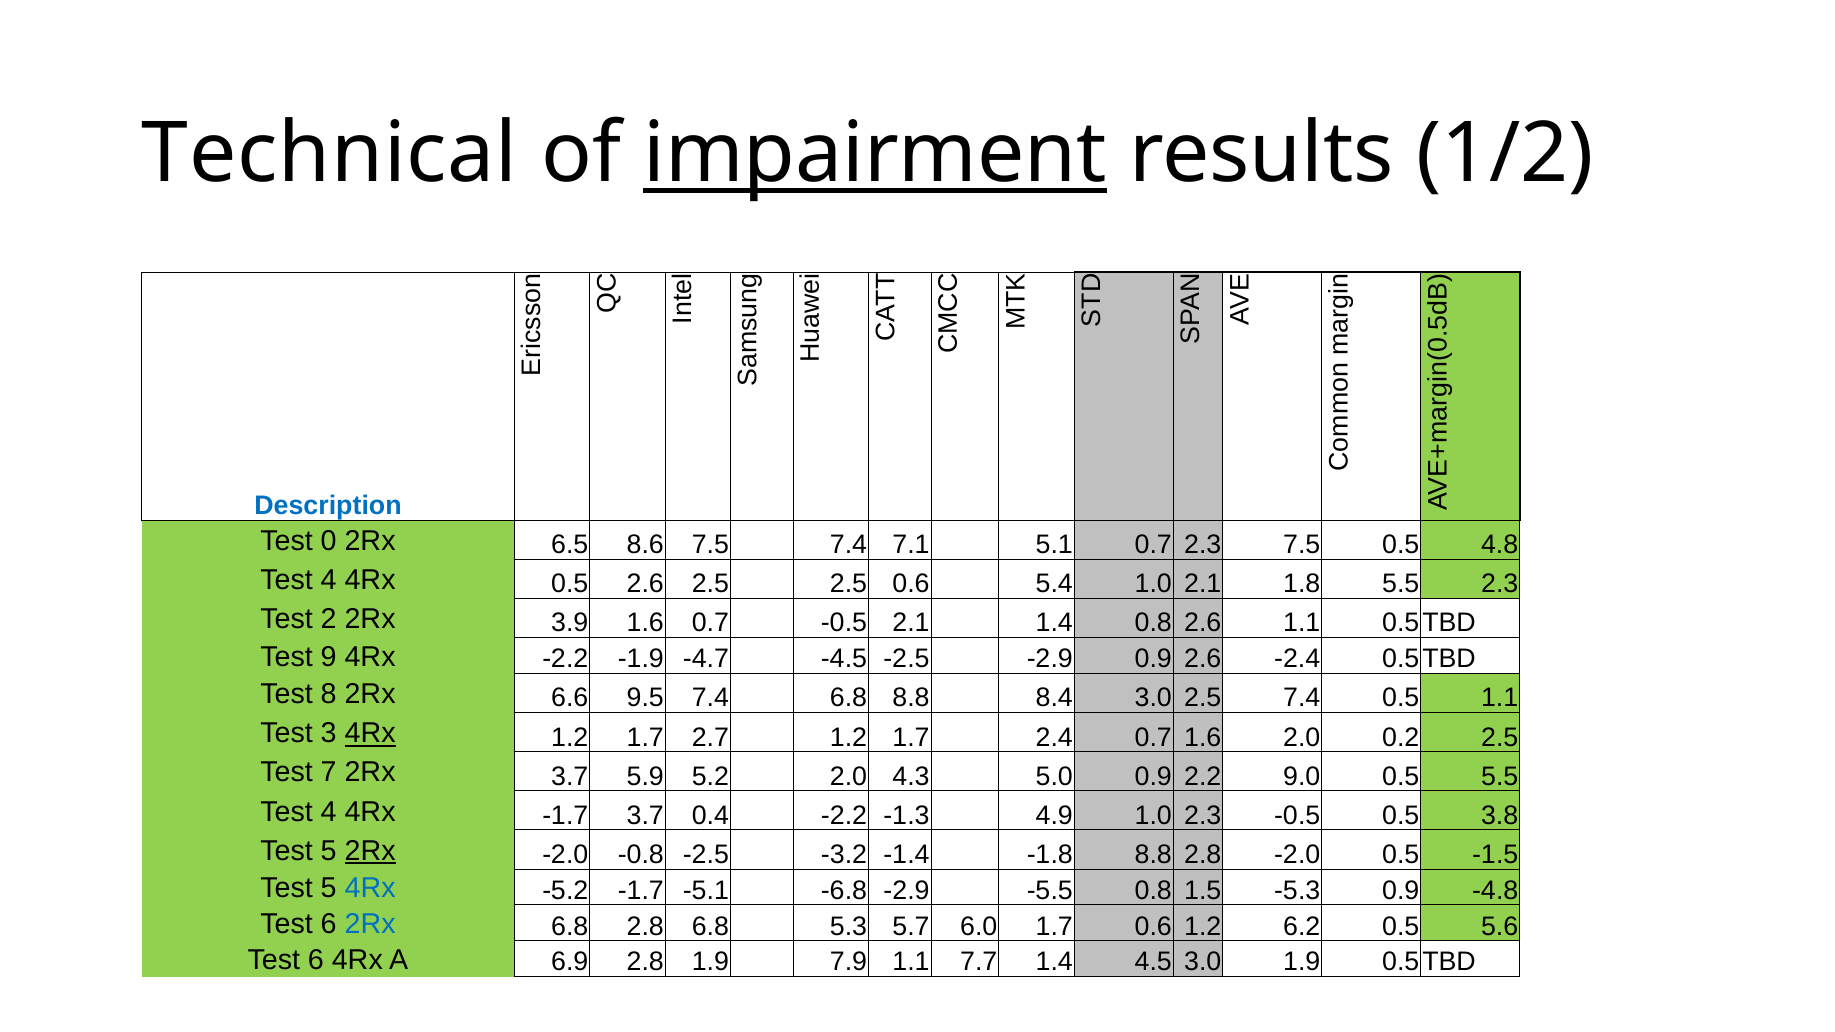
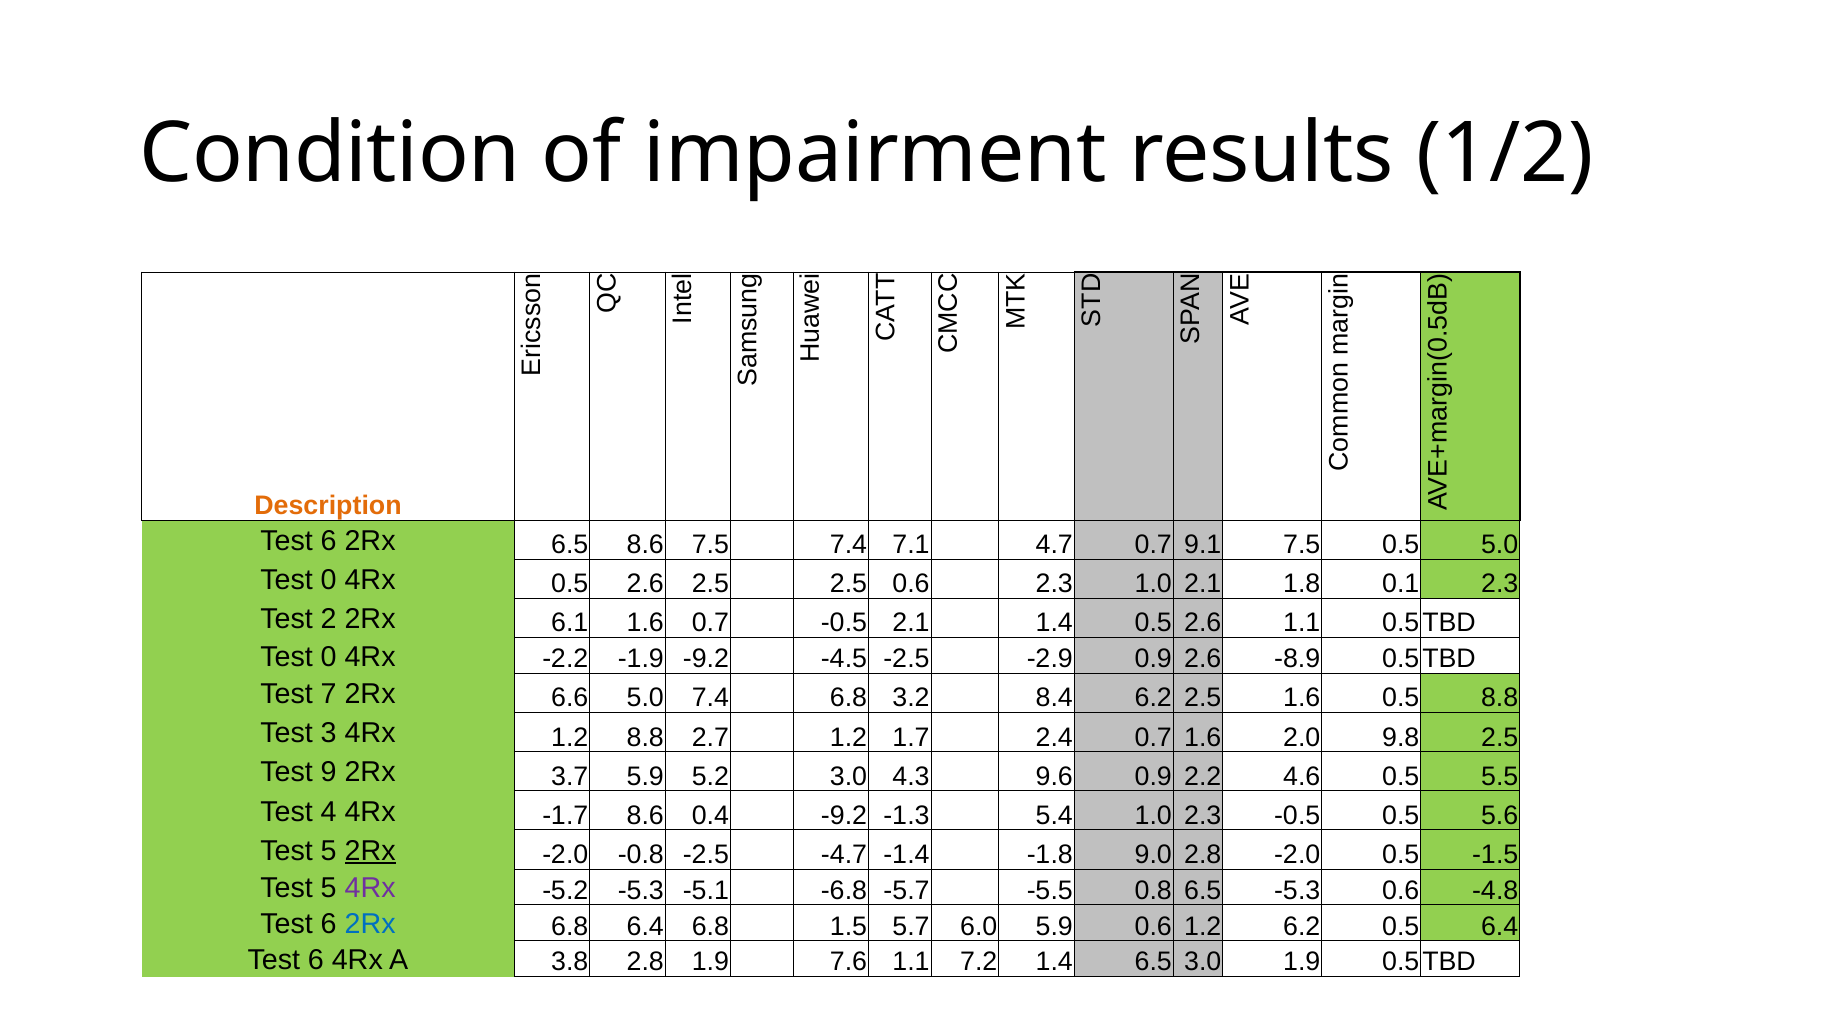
Technical: Technical -> Condition
impairment underline: present -> none
Description colour: blue -> orange
0 at (329, 541): 0 -> 6
5.1: 5.1 -> 4.7
0.7 2.3: 2.3 -> 9.1
0.5 4.8: 4.8 -> 5.0
4 at (329, 580): 4 -> 0
0.6 5.4: 5.4 -> 2.3
1.8 5.5: 5.5 -> 0.1
3.9: 3.9 -> 6.1
1.4 0.8: 0.8 -> 0.5
9 at (329, 657): 9 -> 0
-1.9 -4.7: -4.7 -> -9.2
-2.4: -2.4 -> -8.9
8: 8 -> 7
6.6 9.5: 9.5 -> 5.0
6.8 8.8: 8.8 -> 3.2
8.4 3.0: 3.0 -> 6.2
2.5 7.4: 7.4 -> 1.6
0.5 1.1: 1.1 -> 8.8
4Rx at (370, 734) underline: present -> none
1.7 at (645, 737): 1.7 -> 8.8
0.2: 0.2 -> 9.8
7: 7 -> 9
5.2 2.0: 2.0 -> 3.0
5.0: 5.0 -> 9.6
9.0: 9.0 -> 4.6
-1.7 3.7: 3.7 -> 8.6
0.4 -2.2: -2.2 -> -9.2
4.9: 4.9 -> 5.4
3.8: 3.8 -> 5.6
-3.2: -3.2 -> -4.7
-1.8 8.8: 8.8 -> 9.0
4Rx at (370, 888) colour: blue -> purple
-5.2 -1.7: -1.7 -> -5.3
-6.8 -2.9: -2.9 -> -5.7
0.8 1.5: 1.5 -> 6.5
-5.3 0.9: 0.9 -> 0.6
6.8 2.8: 2.8 -> 6.4
5.3: 5.3 -> 1.5
6.0 1.7: 1.7 -> 5.9
0.5 5.6: 5.6 -> 6.4
6.9: 6.9 -> 3.8
7.9: 7.9 -> 7.6
7.7: 7.7 -> 7.2
1.4 4.5: 4.5 -> 6.5
